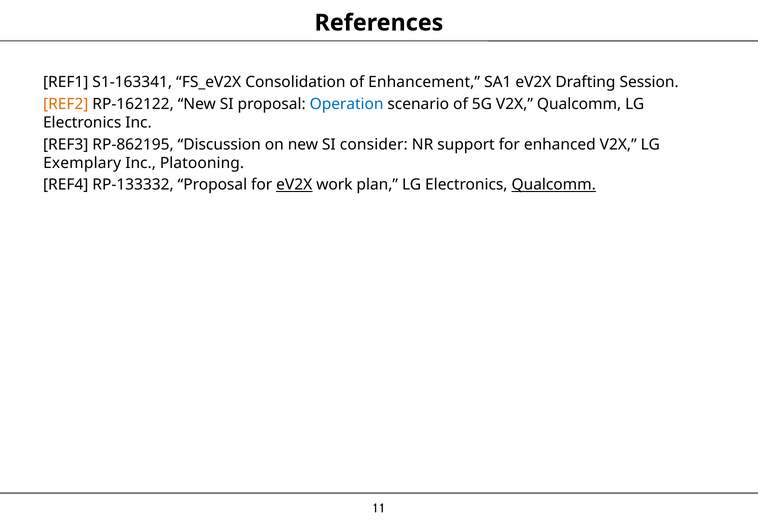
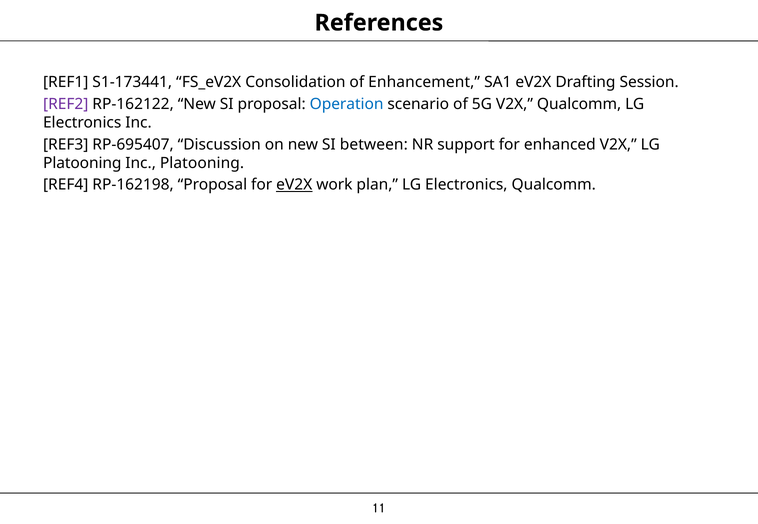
S1-163341: S1-163341 -> S1-173441
REF2 colour: orange -> purple
RP-862195: RP-862195 -> RP-695407
consider: consider -> between
Exemplary at (82, 163): Exemplary -> Platooning
RP-133332: RP-133332 -> RP-162198
Qualcomm at (554, 185) underline: present -> none
